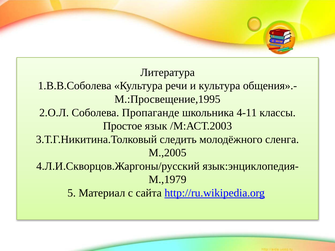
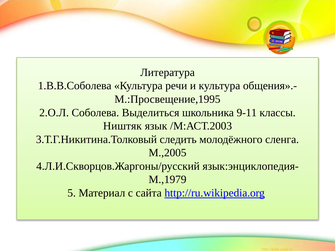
Пропаганде: Пропаганде -> Выделиться
4-11: 4-11 -> 9-11
Простое: Простое -> Ништяк
